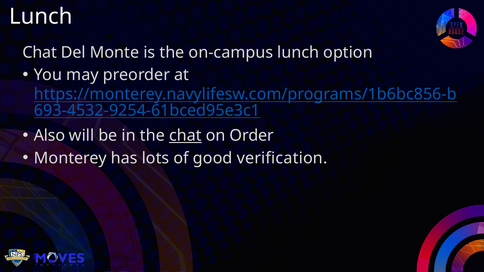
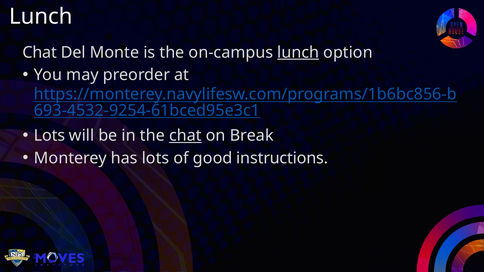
lunch at (298, 52) underline: none -> present
Also at (49, 136): Also -> Lots
Order: Order -> Break
verification: verification -> instructions
